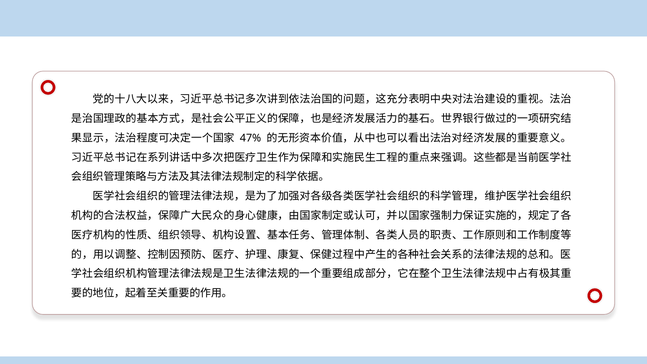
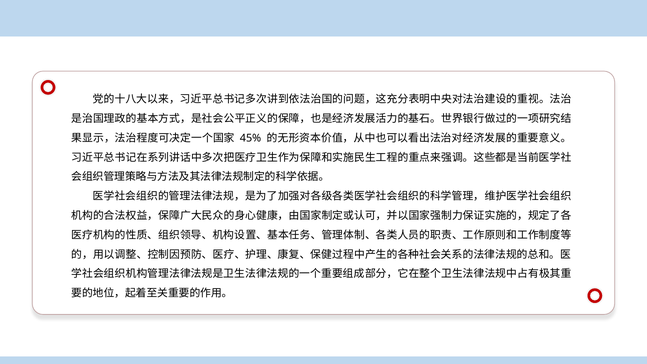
47%: 47% -> 45%
